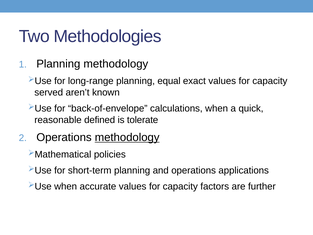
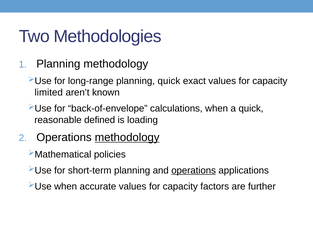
planning equal: equal -> quick
served: served -> limited
tolerate: tolerate -> loading
operations at (194, 170) underline: none -> present
